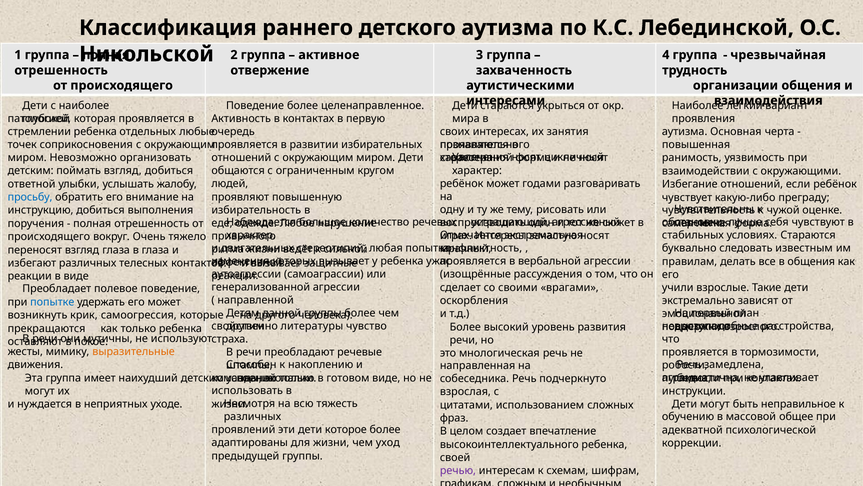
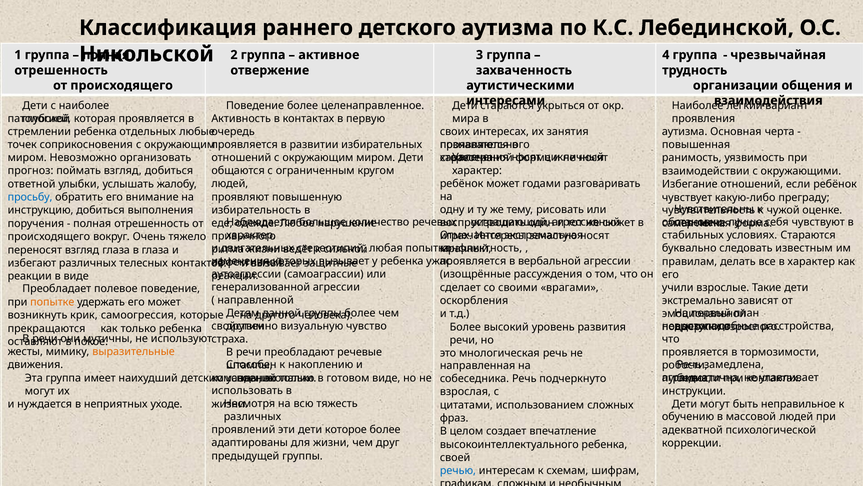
детским at (31, 171): детским -> прогноз
в общения: общения -> характер
попытке colour: blue -> orange
литературы: литературы -> визуальную
массовой общее: общее -> людей
уход: уход -> друг
речью colour: purple -> blue
